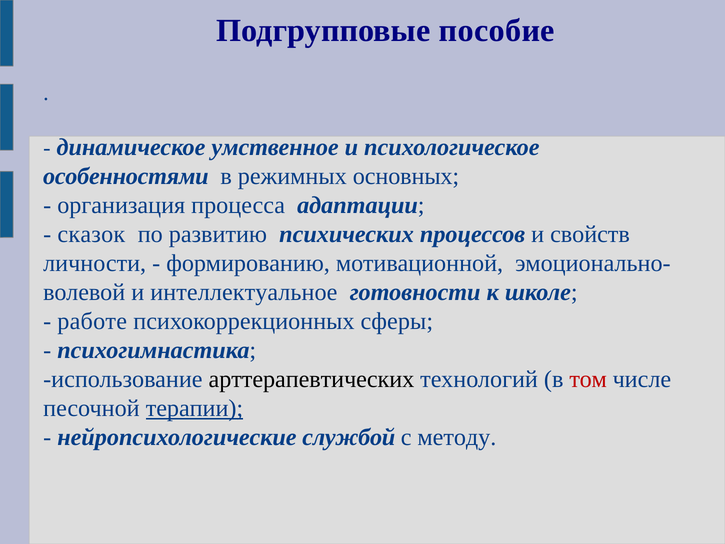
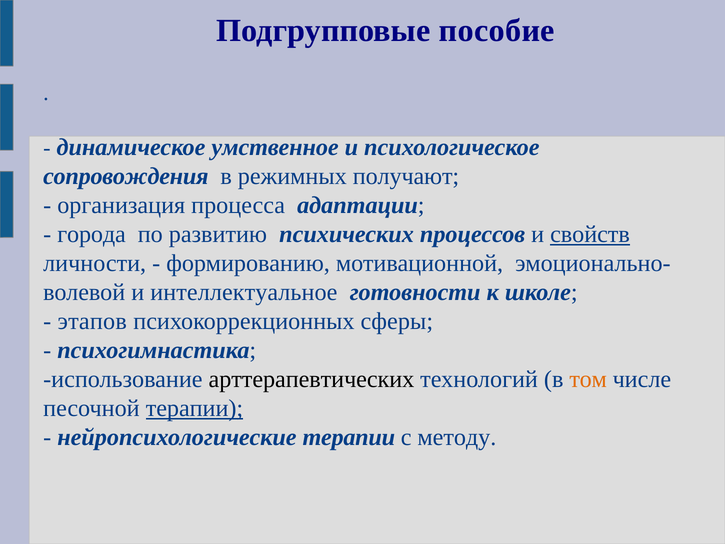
особенностями: особенностями -> сопровождения
основных: основных -> получают
сказок: сказок -> города
свойств underline: none -> present
работе: работе -> этапов
том colour: red -> orange
нейропсихологические службой: службой -> терапии
